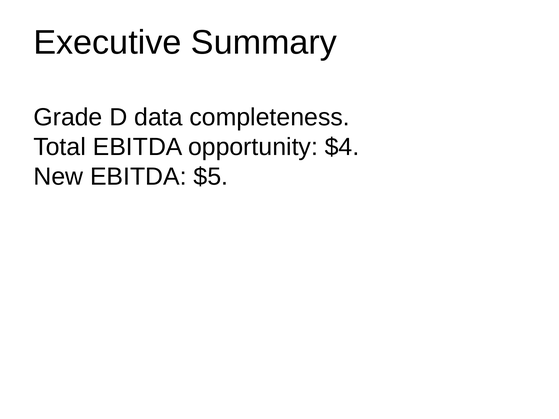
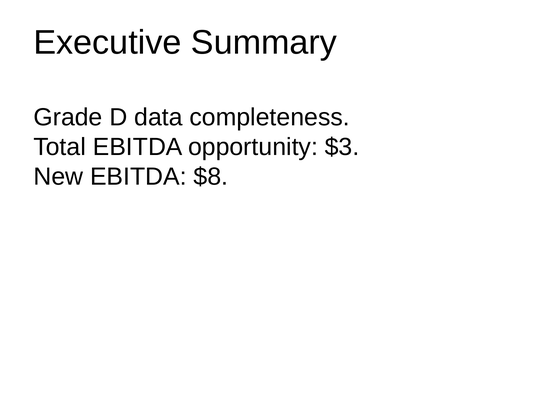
$4: $4 -> $3
$5: $5 -> $8
